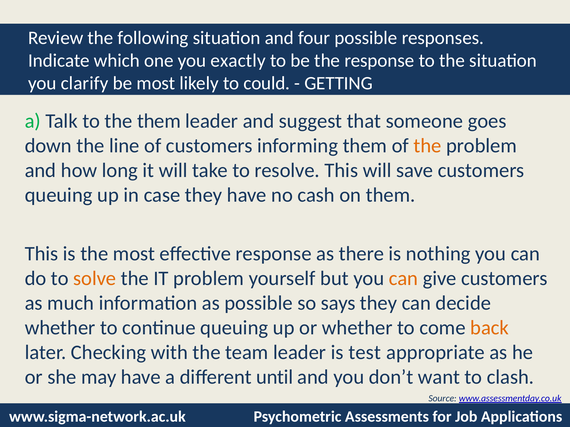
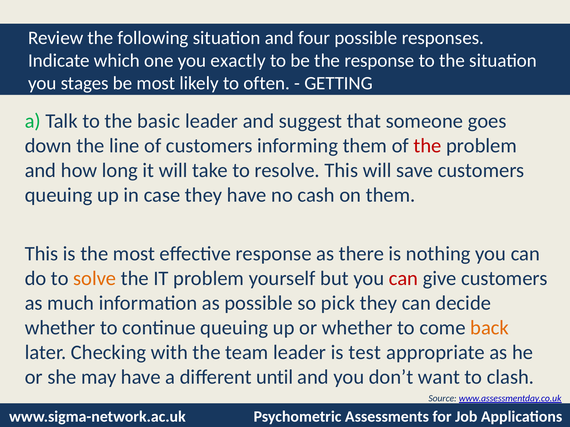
clarify: clarify -> stages
could: could -> often
the them: them -> basic
the at (428, 146) colour: orange -> red
can at (403, 279) colour: orange -> red
says: says -> pick
